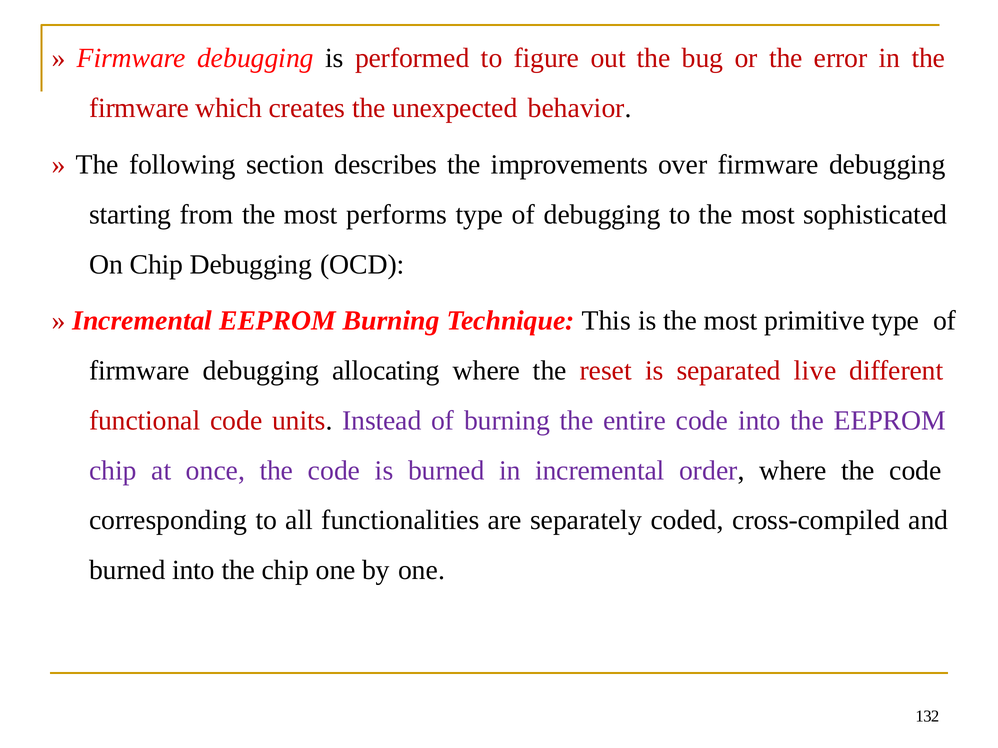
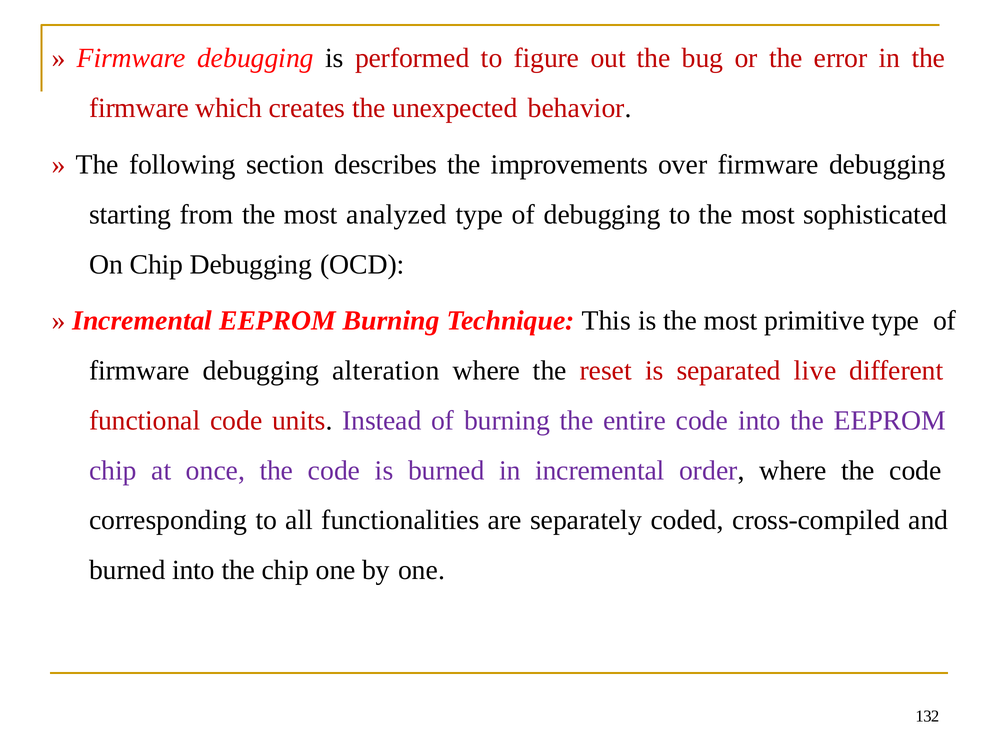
performs: performs -> analyzed
allocating: allocating -> alteration
